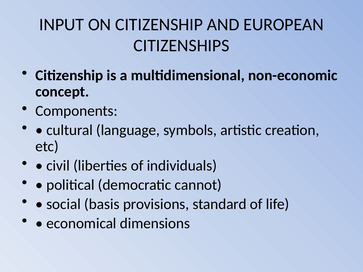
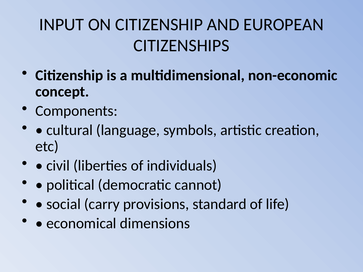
basis: basis -> carry
